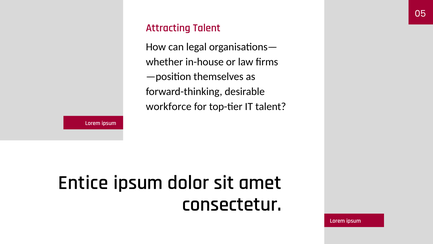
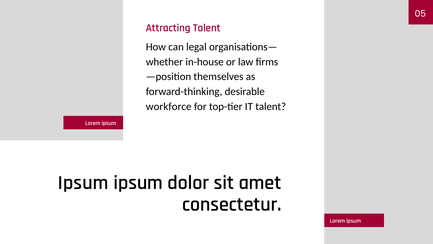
Entice at (83, 182): Entice -> Ipsum
